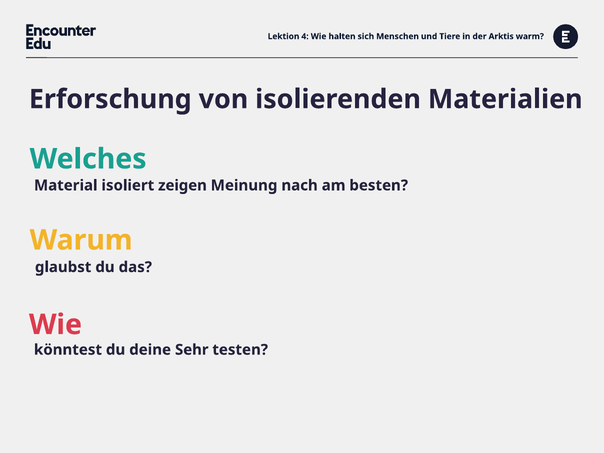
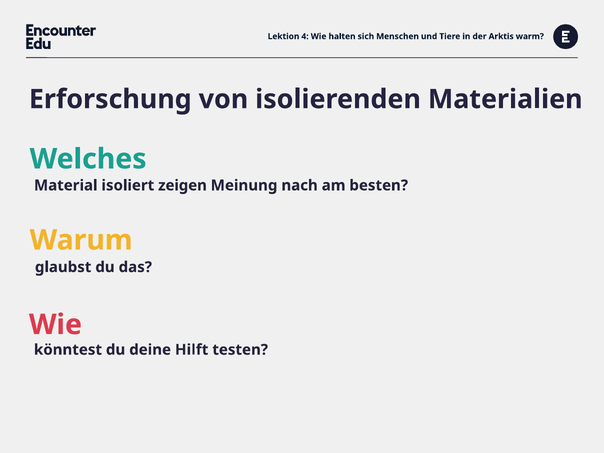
Sehr: Sehr -> Hilft
